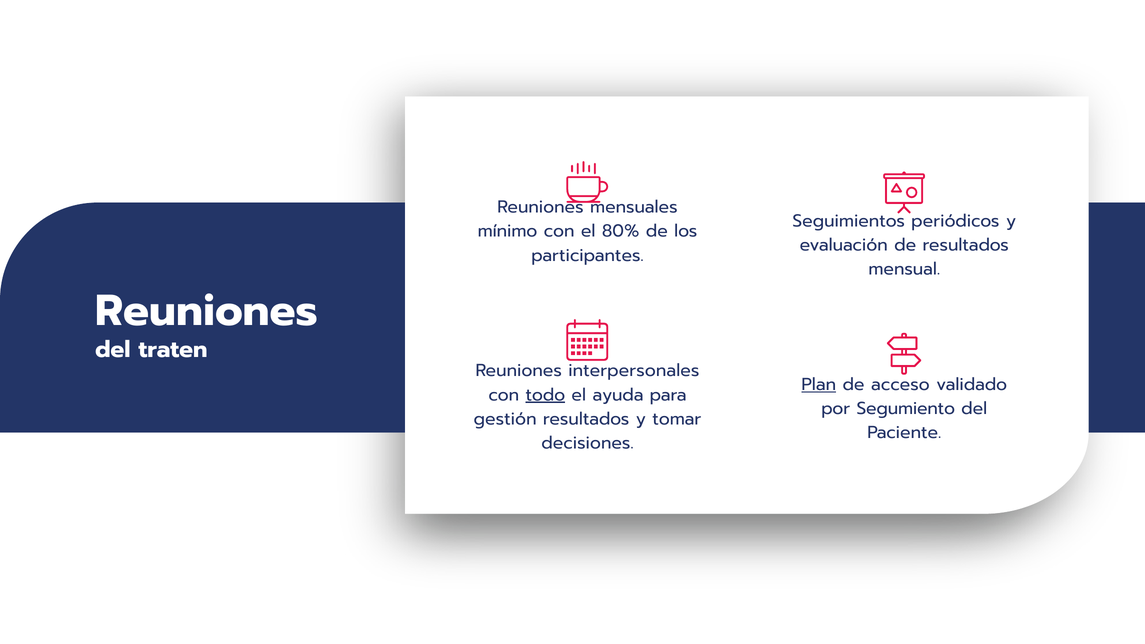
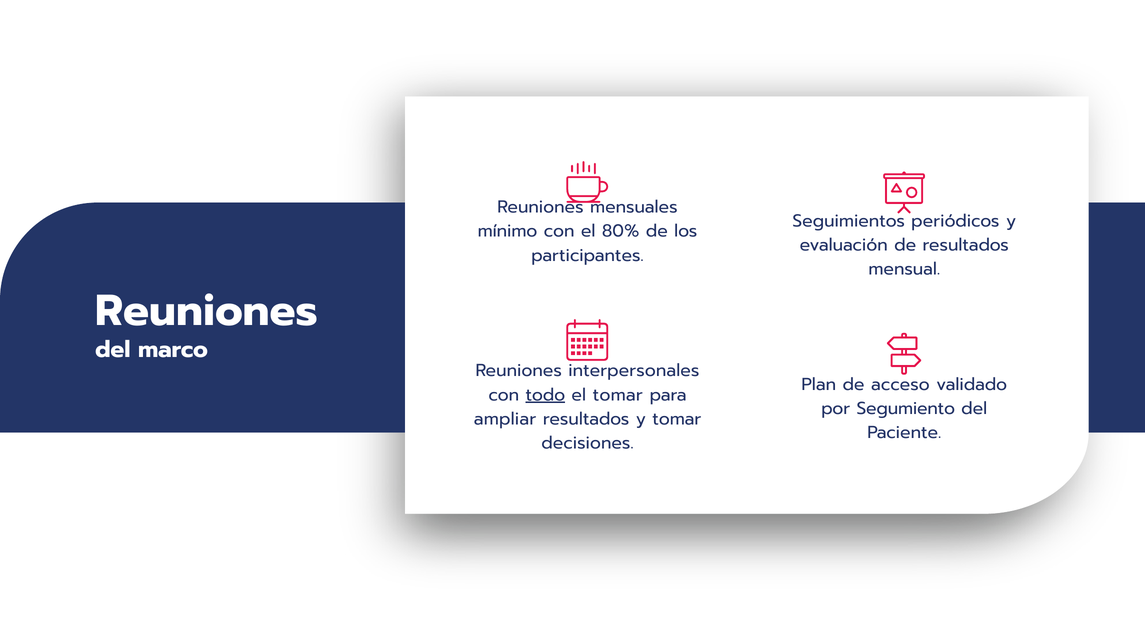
traten: traten -> marco
Plan underline: present -> none
el ayuda: ayuda -> tomar
gestión: gestión -> ampliar
